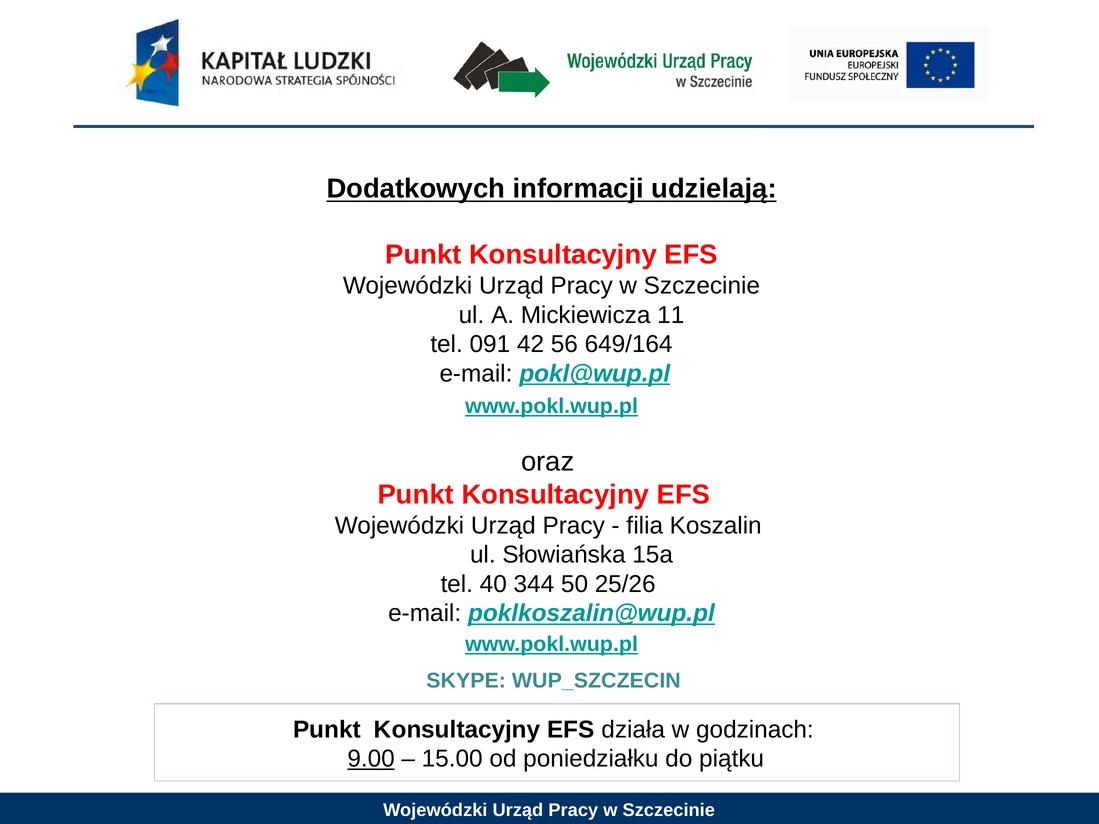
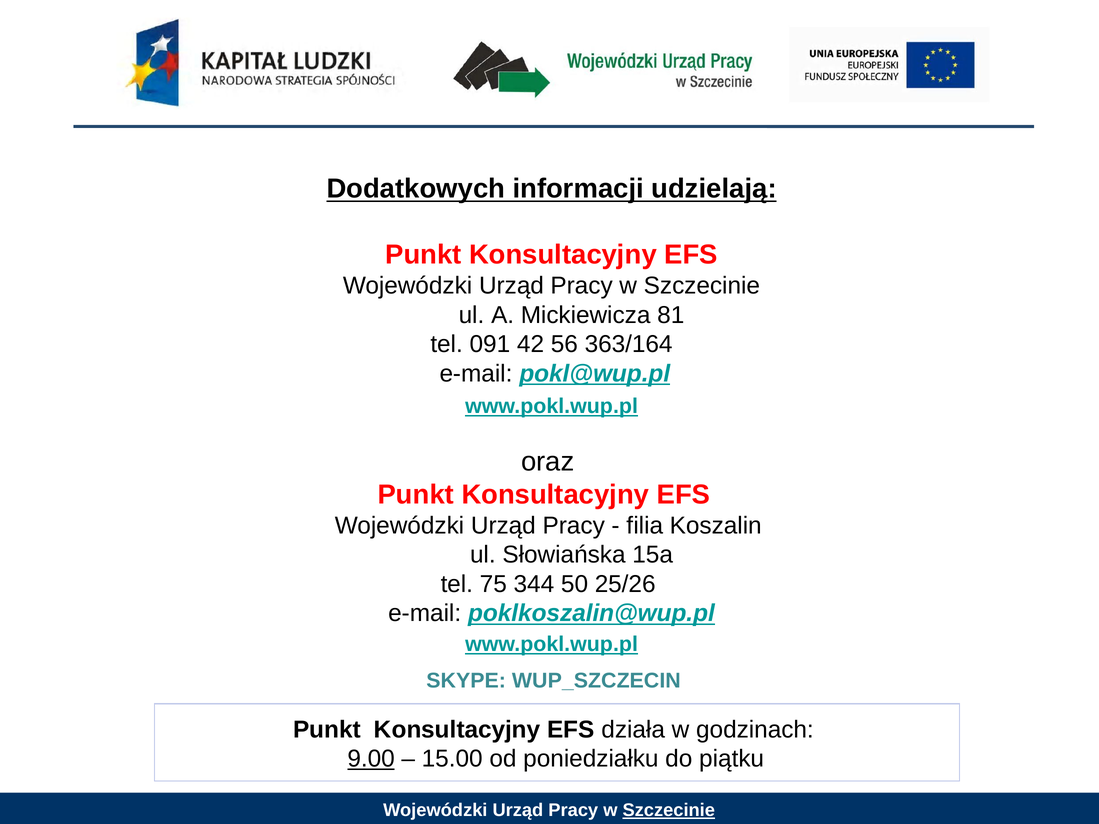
11: 11 -> 81
649/164: 649/164 -> 363/164
40: 40 -> 75
Szczecinie at (669, 811) underline: none -> present
